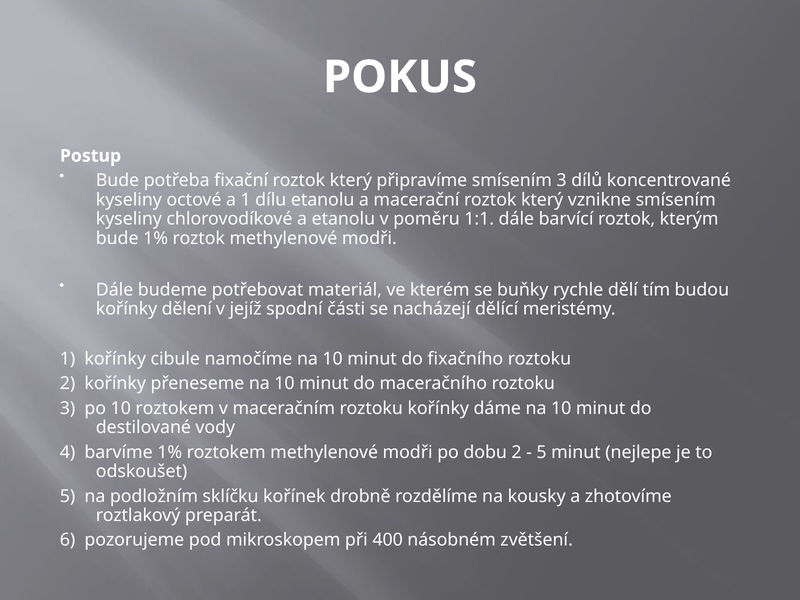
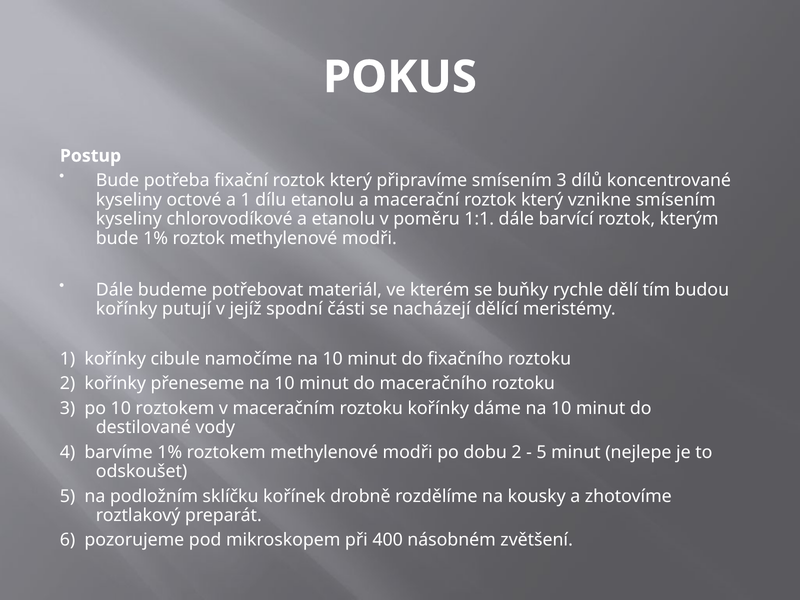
dělení: dělení -> putují
